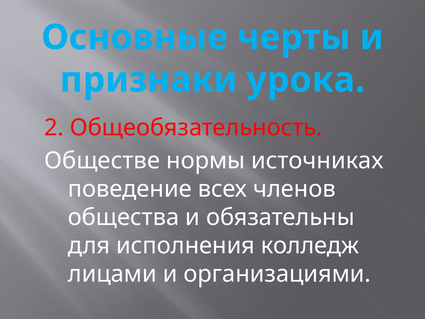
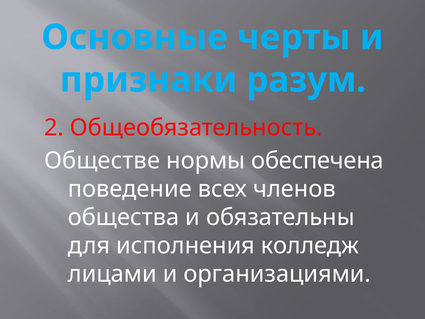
урока: урока -> разум
источниках: источниках -> обеспечена
